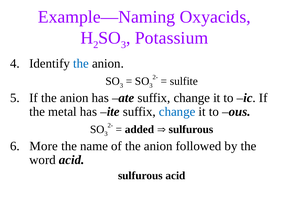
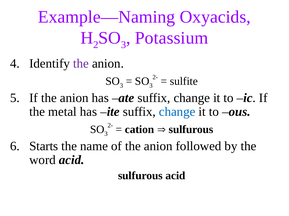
the at (81, 64) colour: blue -> purple
added: added -> cation
More: More -> Starts
